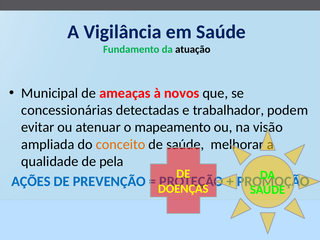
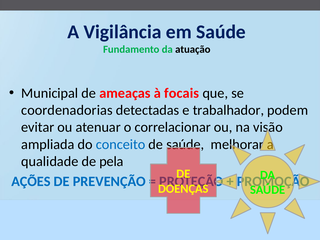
novos: novos -> focais
concessionárias: concessionárias -> coordenadorias
mapeamento: mapeamento -> correlacionar
conceito colour: orange -> blue
